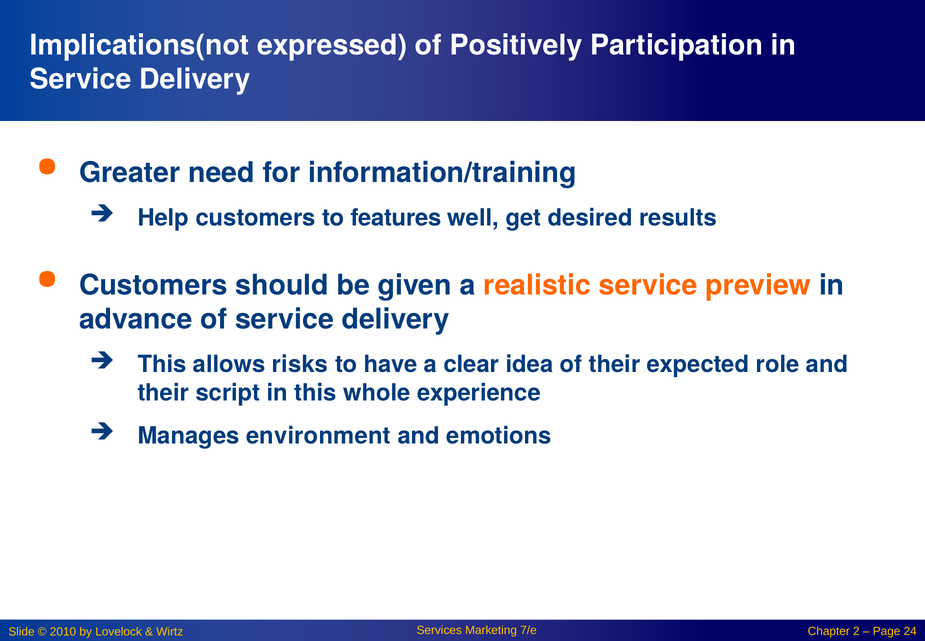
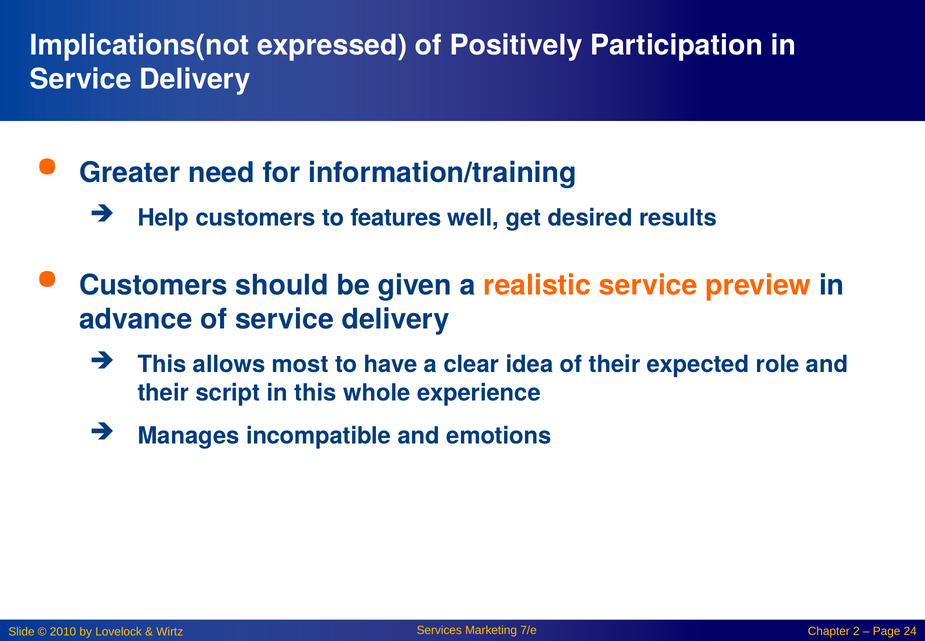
risks: risks -> most
environment: environment -> incompatible
